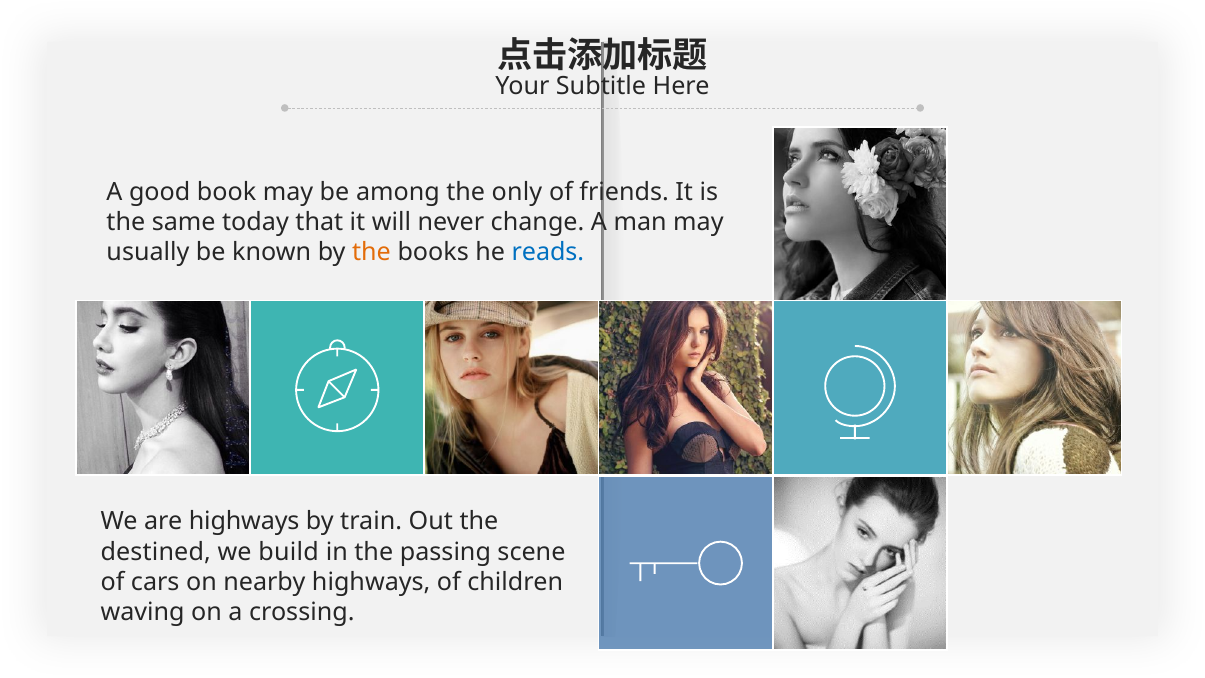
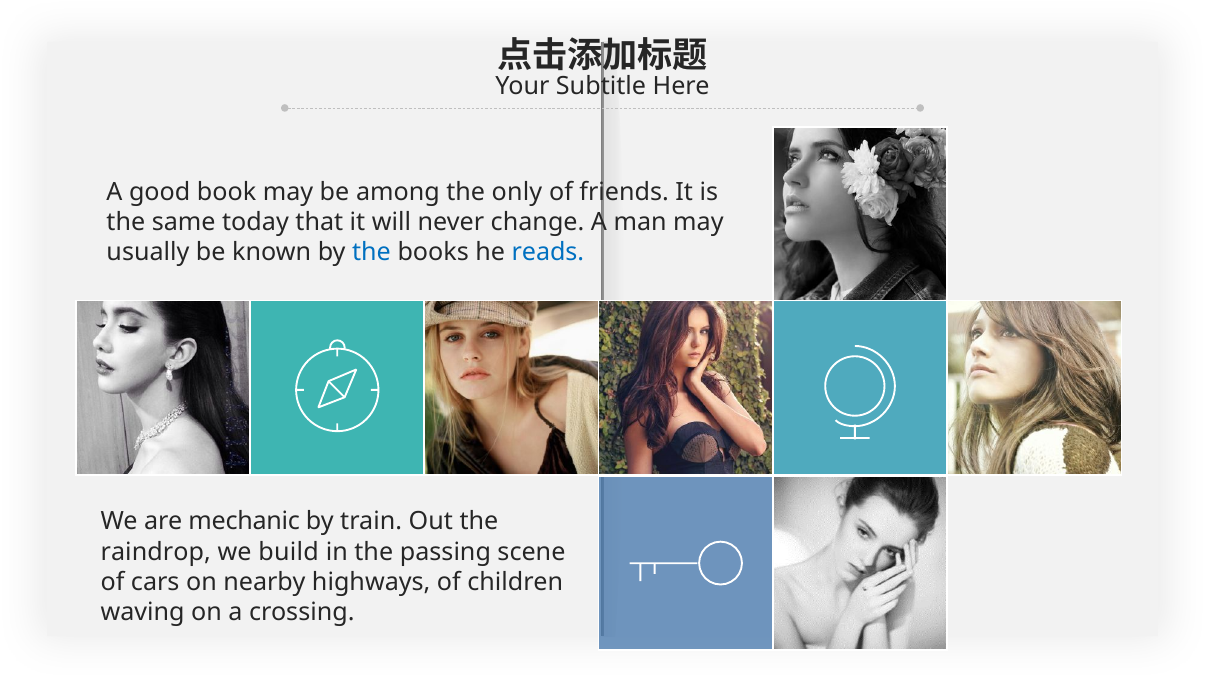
the at (372, 252) colour: orange -> blue
are highways: highways -> mechanic
destined: destined -> raindrop
